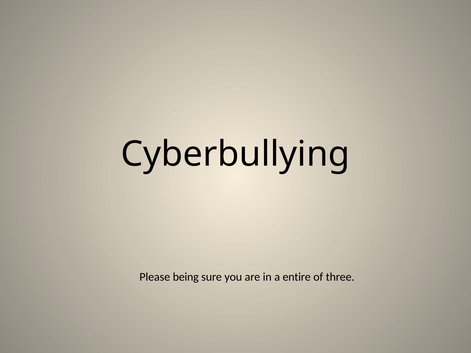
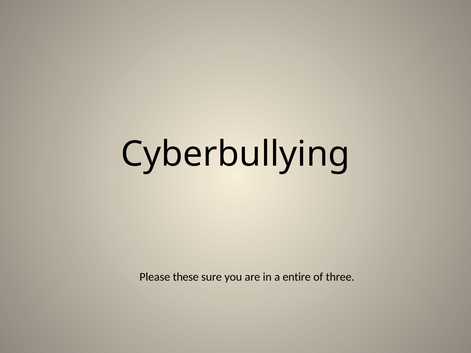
being: being -> these
